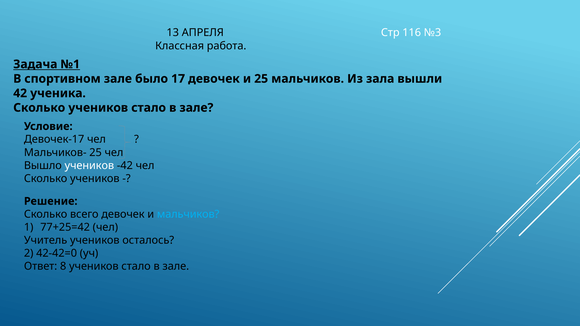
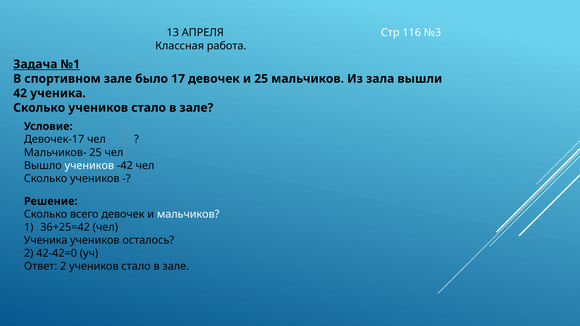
мальчиков at (188, 214) colour: light blue -> white
77+25=42: 77+25=42 -> 36+25=42
Учитель at (46, 240): Учитель -> Ученика
Ответ 8: 8 -> 2
